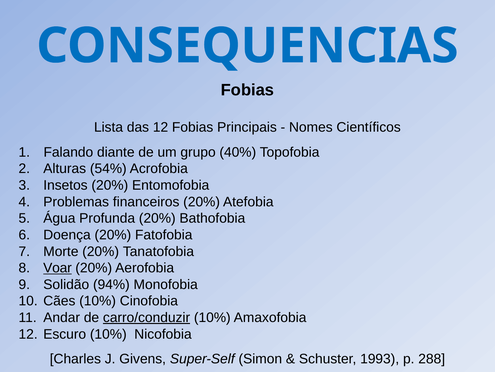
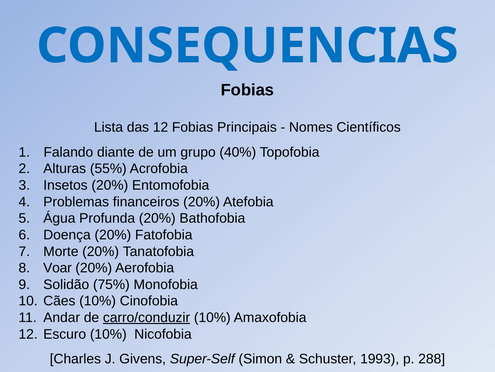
54%: 54% -> 55%
Voar underline: present -> none
94%: 94% -> 75%
